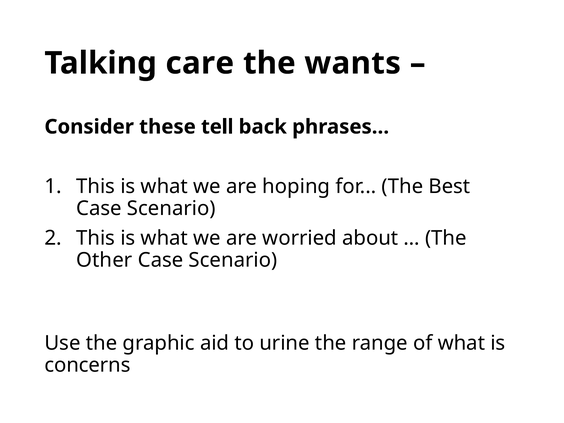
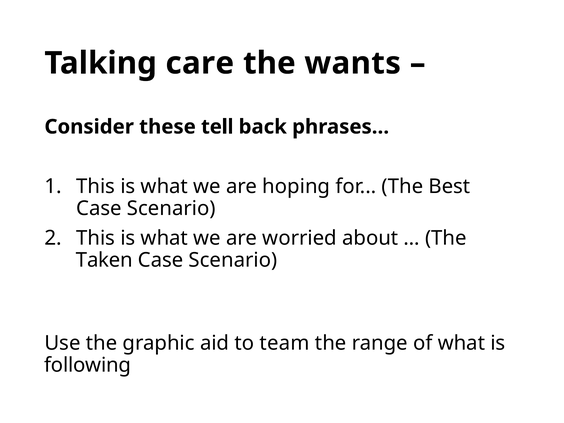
Other: Other -> Taken
urine: urine -> team
concerns: concerns -> following
